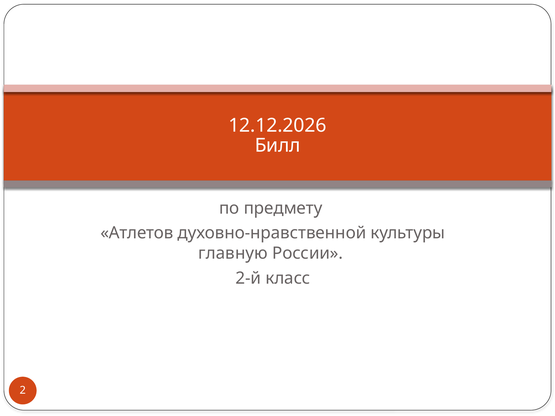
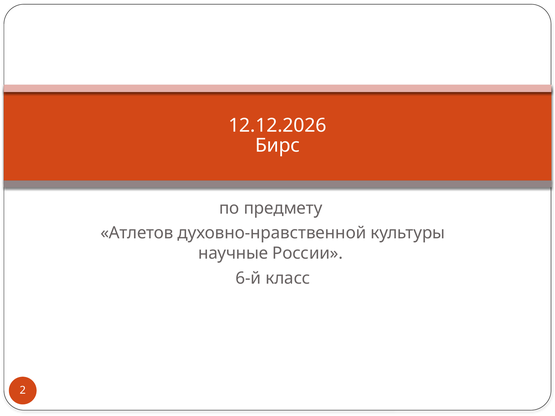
Билл: Билл -> Бирс
главную: главную -> научные
2-й: 2-й -> 6-й
